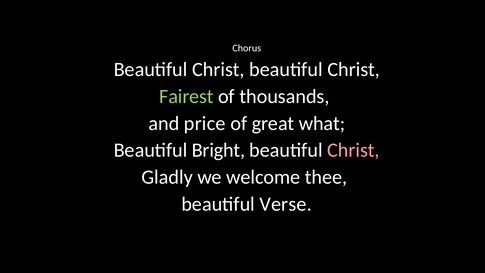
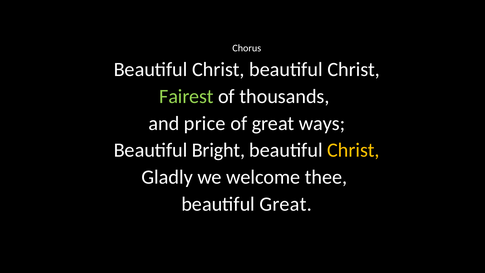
what: what -> ways
Christ at (353, 150) colour: pink -> yellow
beautiful Verse: Verse -> Great
